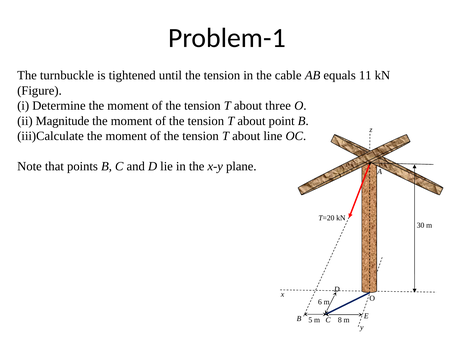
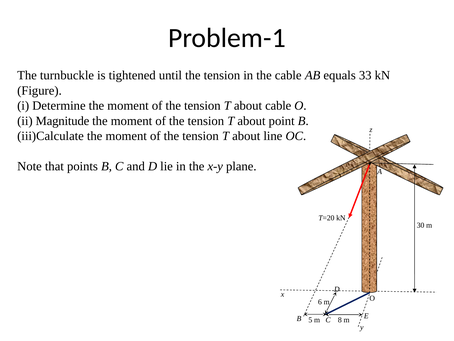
11: 11 -> 33
about three: three -> cable
